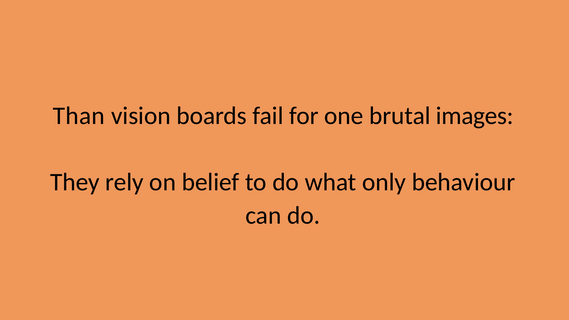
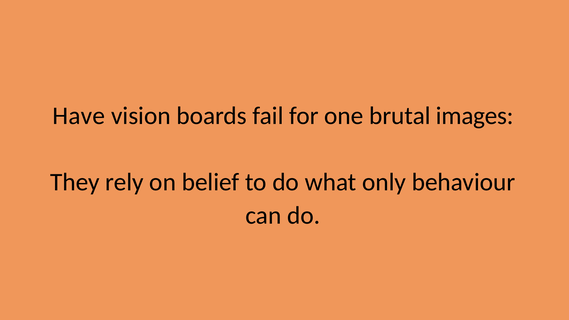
Than: Than -> Have
